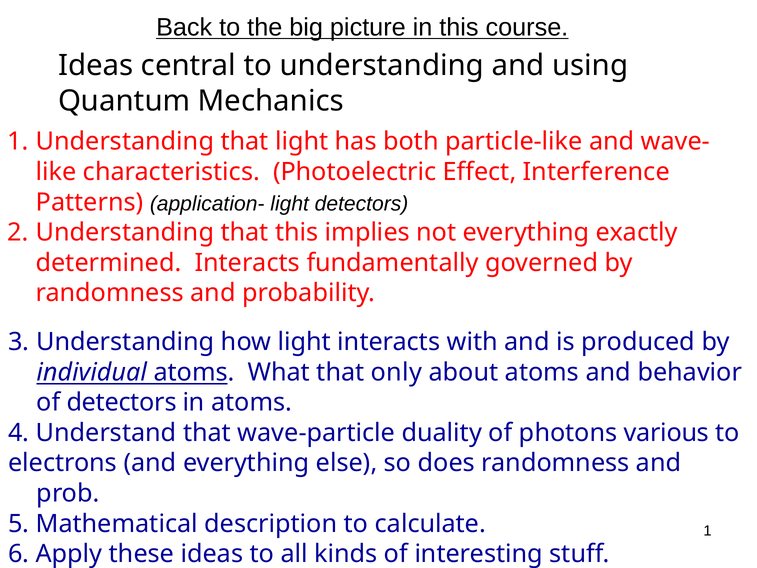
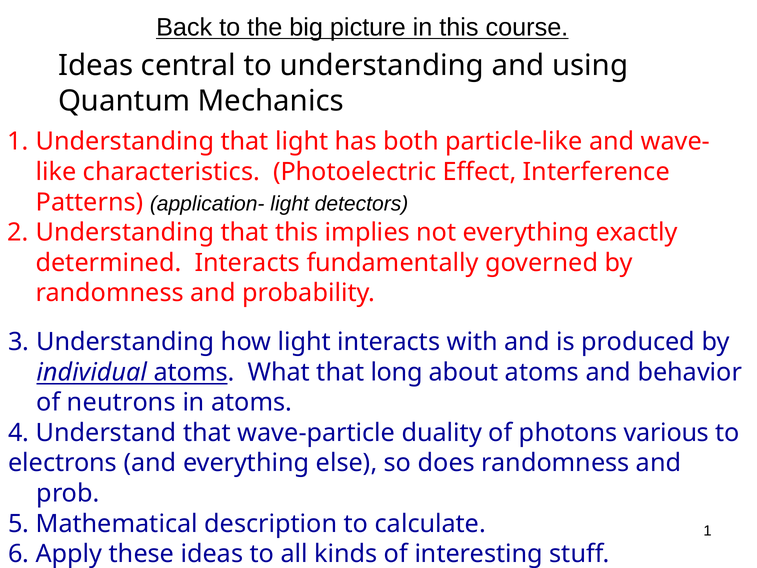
only: only -> long
of detectors: detectors -> neutrons
